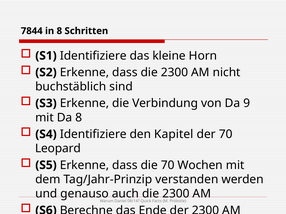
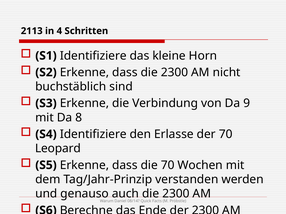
7844: 7844 -> 2113
in 8: 8 -> 4
Kapitel: Kapitel -> Erlasse
